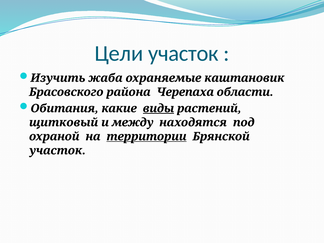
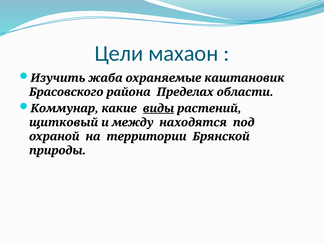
Цели участок: участок -> махаон
Черепаха: Черепаха -> Пределах
Обитания: Обитания -> Коммунар
территории underline: present -> none
участок at (57, 150): участок -> природы
